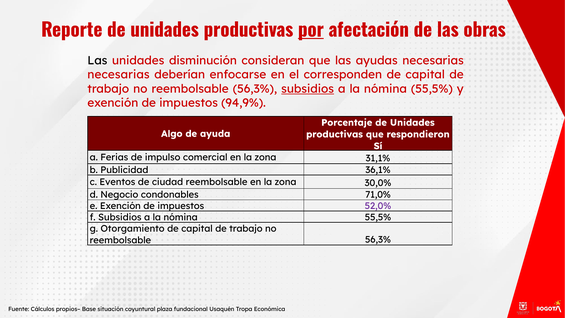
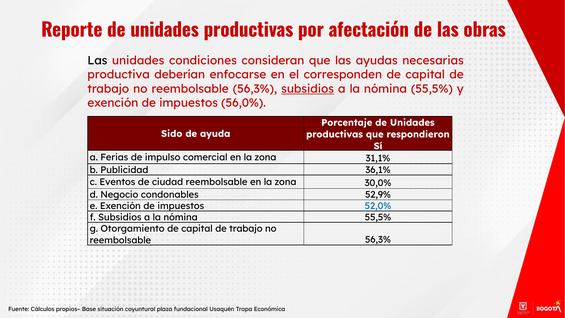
por underline: present -> none
disminución: disminución -> condiciones
necesarias at (119, 75): necesarias -> productiva
94,9%: 94,9% -> 56,0%
Algo: Algo -> Sido
71,0%: 71,0% -> 52,9%
52,0% colour: purple -> blue
